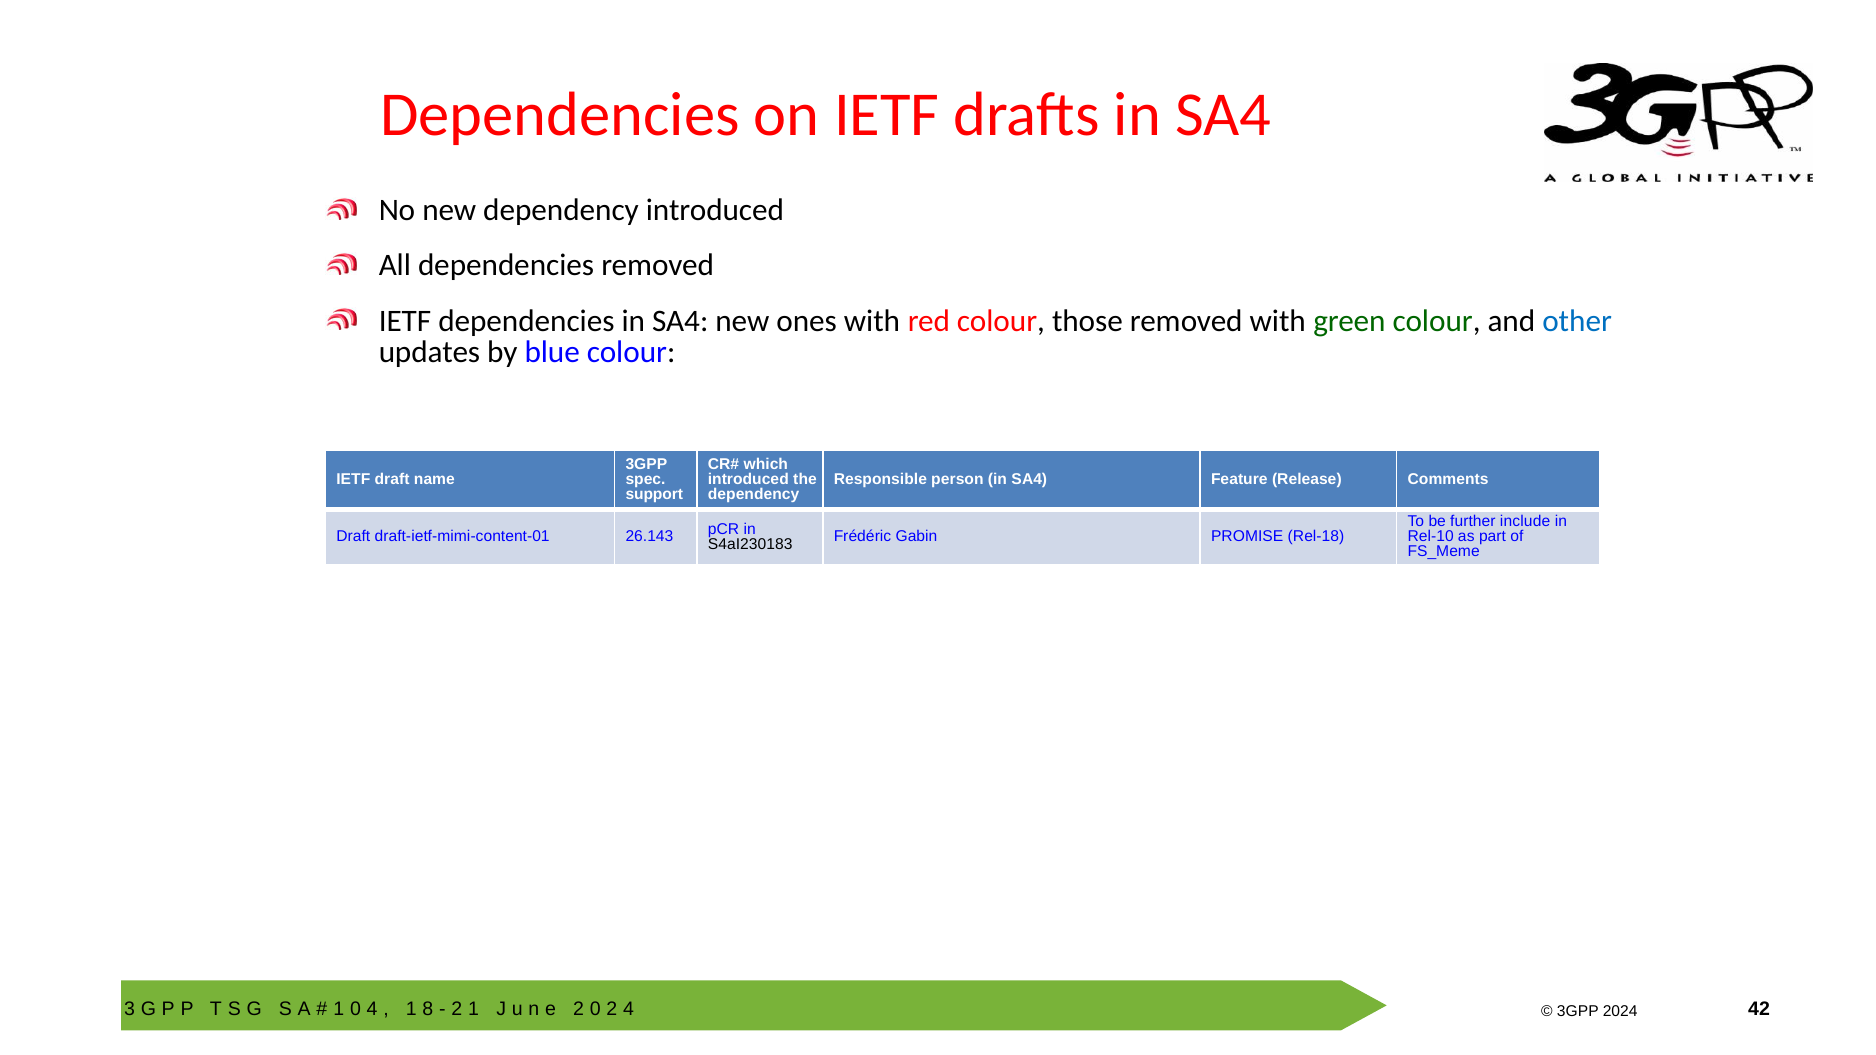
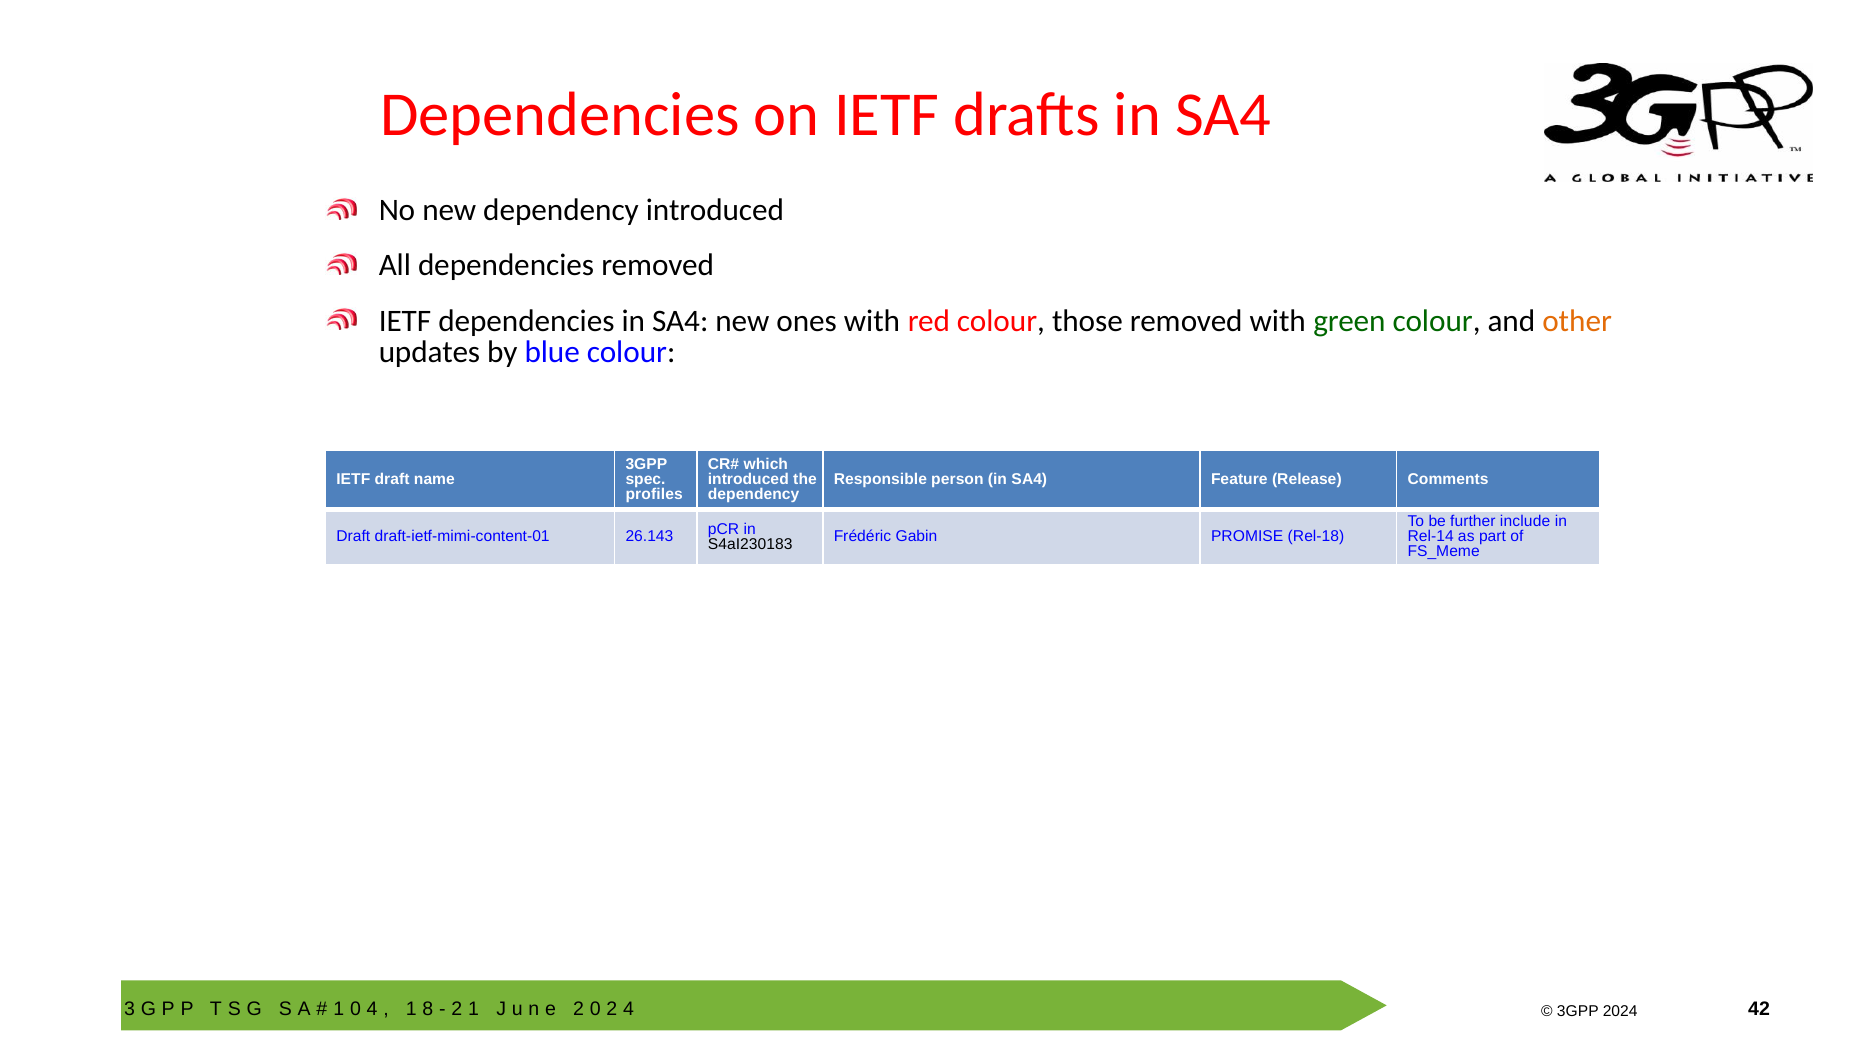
other colour: blue -> orange
support: support -> profiles
Rel-10: Rel-10 -> Rel-14
